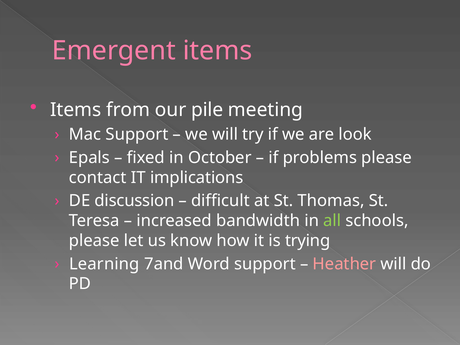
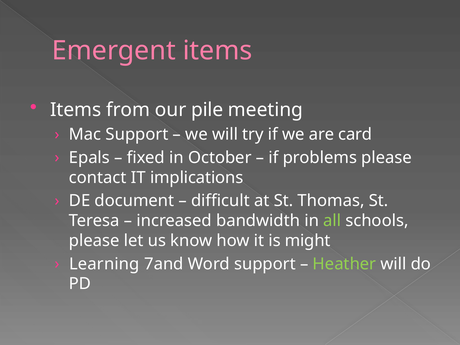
look: look -> card
discussion: discussion -> document
trying: trying -> might
Heather colour: pink -> light green
